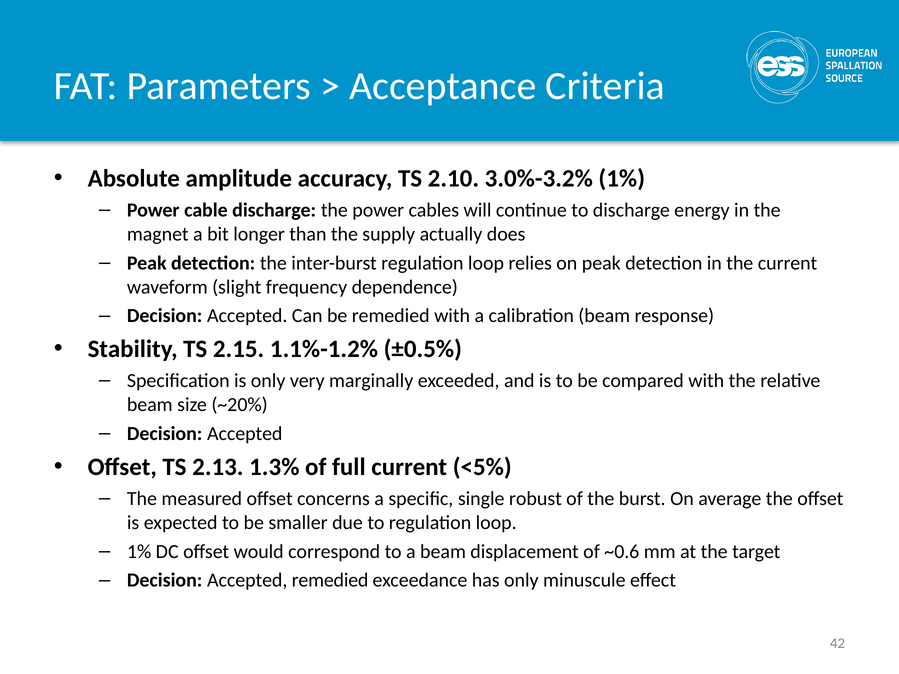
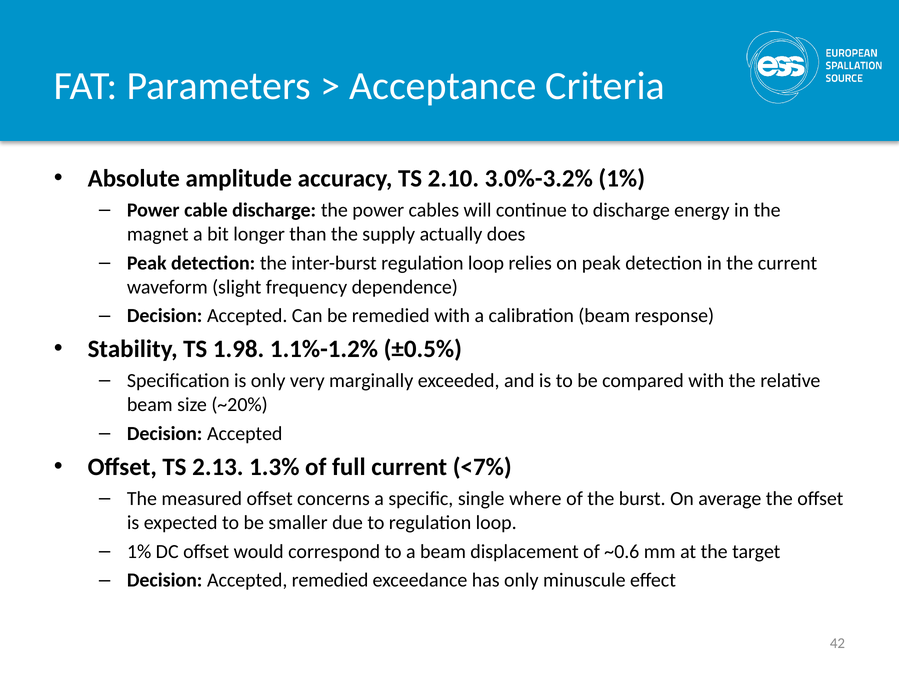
2.15: 2.15 -> 1.98
<5%: <5% -> <7%
robust: robust -> where
